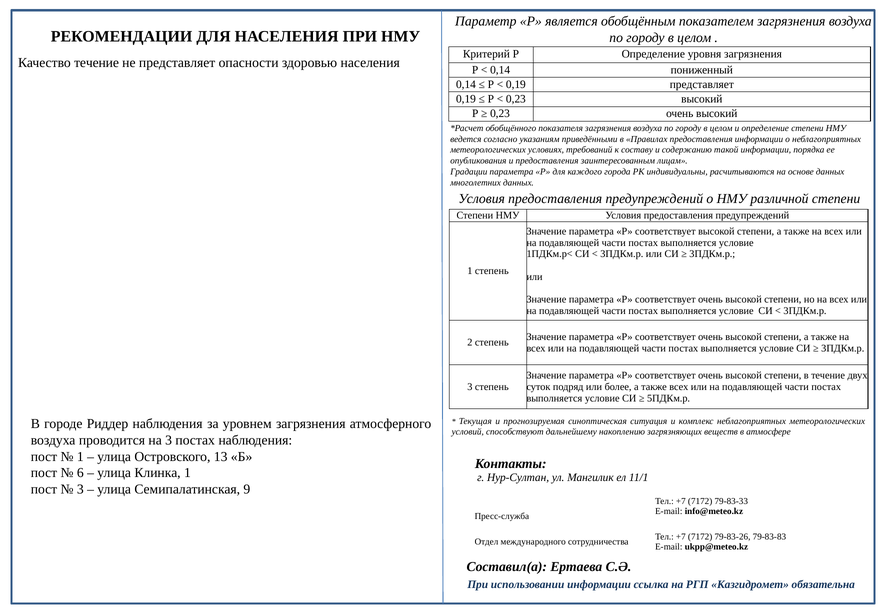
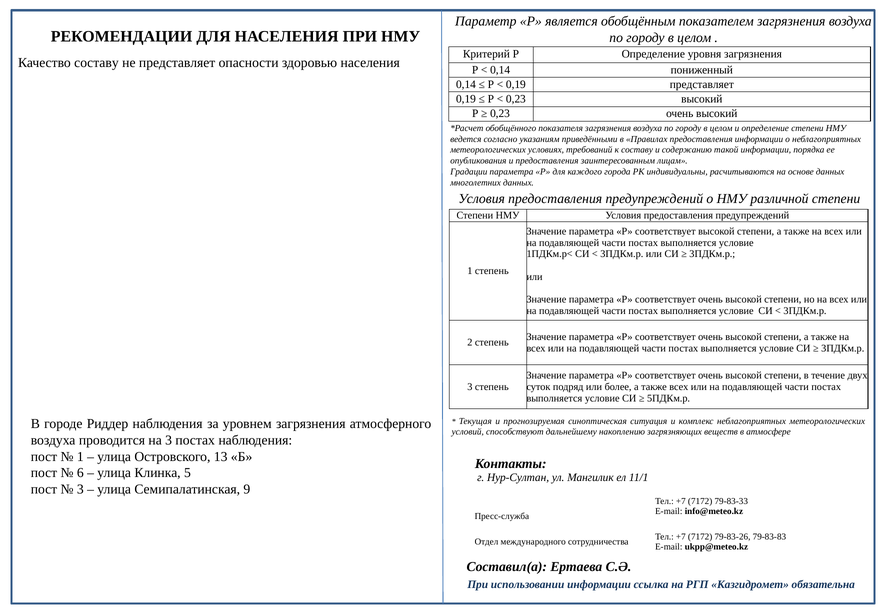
Качество течение: течение -> составу
Клинка 1: 1 -> 5
